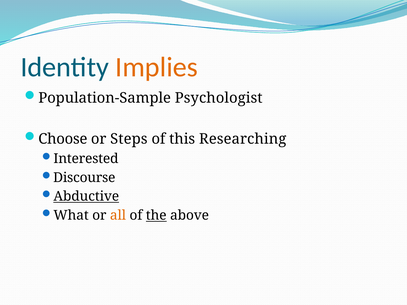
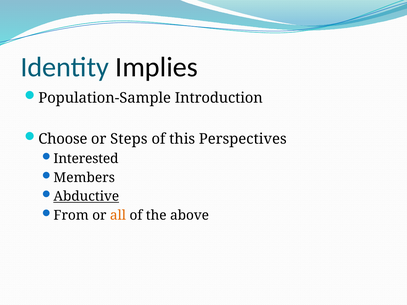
Implies colour: orange -> black
Psychologist: Psychologist -> Introduction
Researching: Researching -> Perspectives
Discourse: Discourse -> Members
What: What -> From
the underline: present -> none
